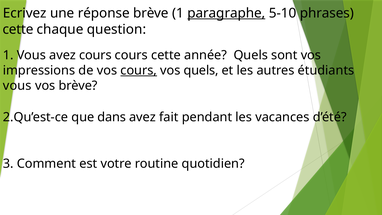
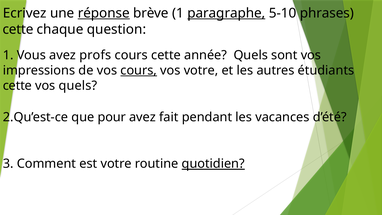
réponse underline: none -> present
avez cours: cours -> profs
vos quels: quels -> votre
vous at (17, 86): vous -> cette
vos brève: brève -> quels
dans: dans -> pour
quotidien underline: none -> present
